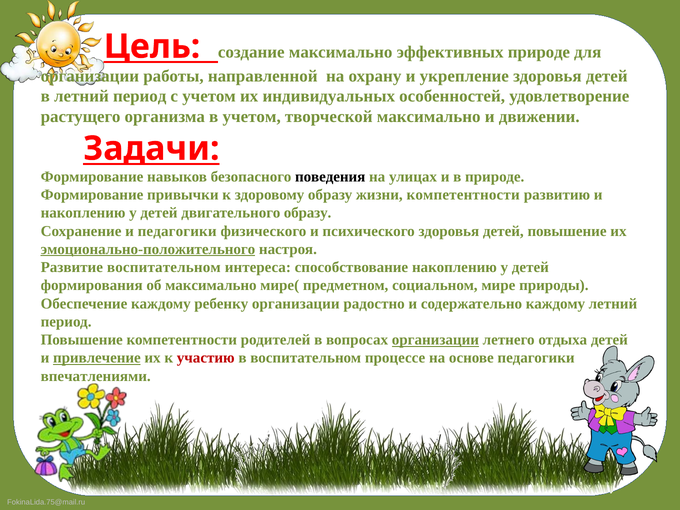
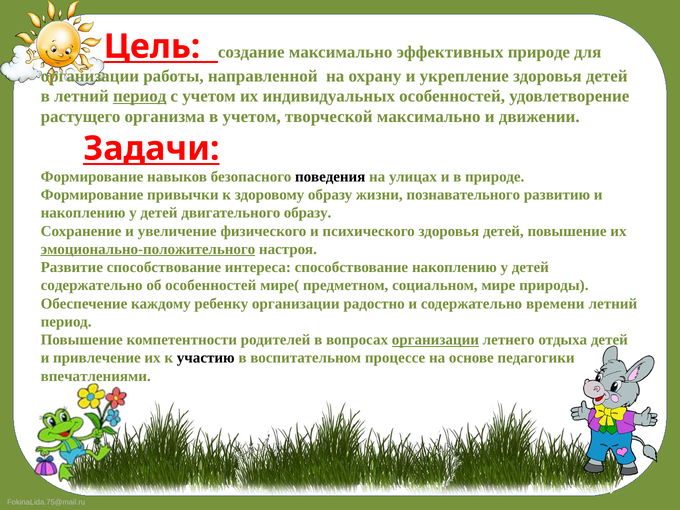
период at (140, 96) underline: none -> present
жизни компетентности: компетентности -> познавательного
и педагогики: педагогики -> увеличение
Развитие воспитательном: воспитательном -> способствование
формирования at (92, 285): формирования -> содержательно
об максимально: максимально -> особенностей
содержательно каждому: каждому -> времени
привлечение underline: present -> none
участию colour: red -> black
